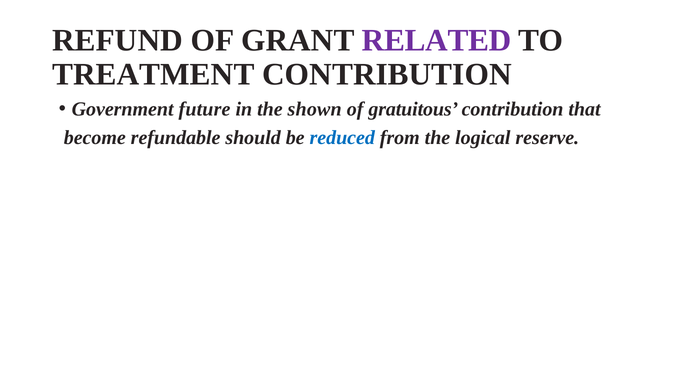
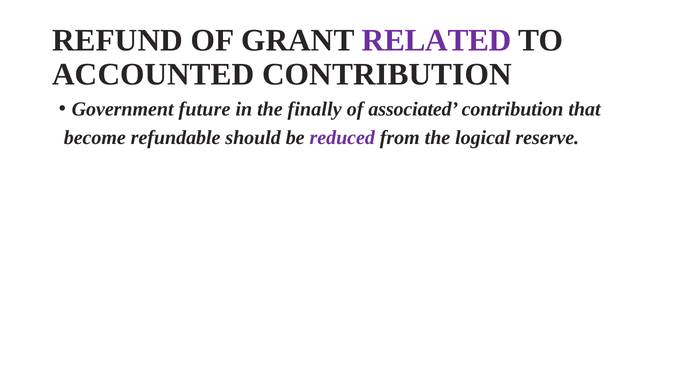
TREATMENT: TREATMENT -> ACCOUNTED
shown: shown -> finally
gratuitous: gratuitous -> associated
reduced colour: blue -> purple
